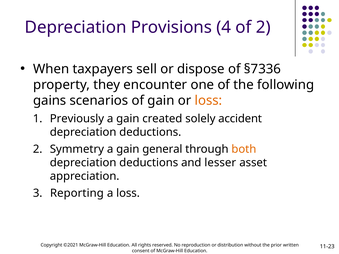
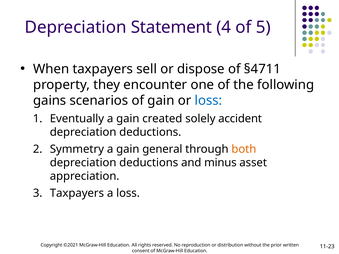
Provisions: Provisions -> Statement
of 2: 2 -> 5
§7336: §7336 -> §4711
loss at (208, 101) colour: orange -> blue
Previously: Previously -> Eventually
lesser: lesser -> minus
Reporting at (77, 193): Reporting -> Taxpayers
